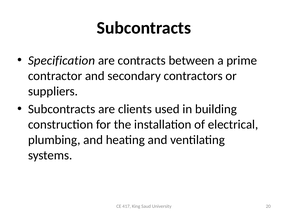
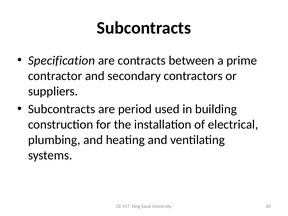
clients: clients -> period
